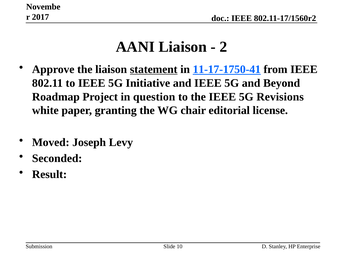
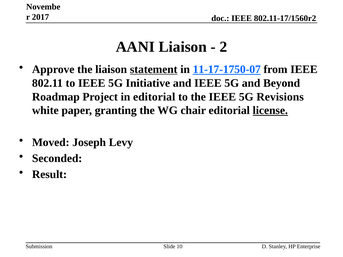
11-17-1750-41: 11-17-1750-41 -> 11-17-1750-07
in question: question -> editorial
license underline: none -> present
